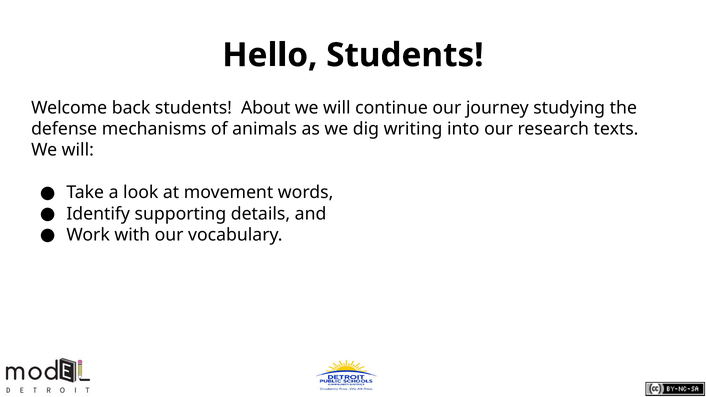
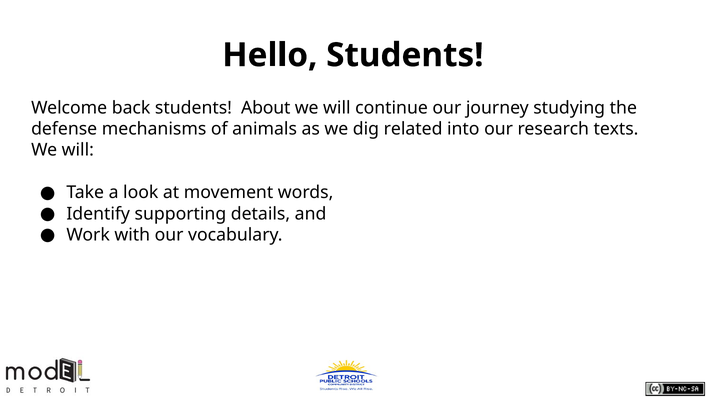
writing: writing -> related
